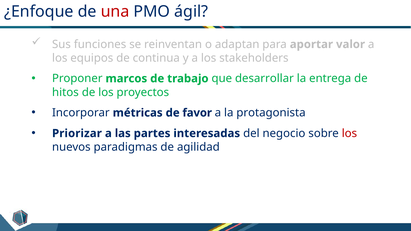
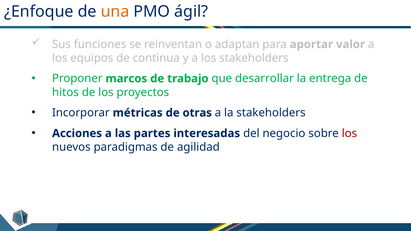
una colour: red -> orange
favor: favor -> otras
la protagonista: protagonista -> stakeholders
Priorizar: Priorizar -> Acciones
